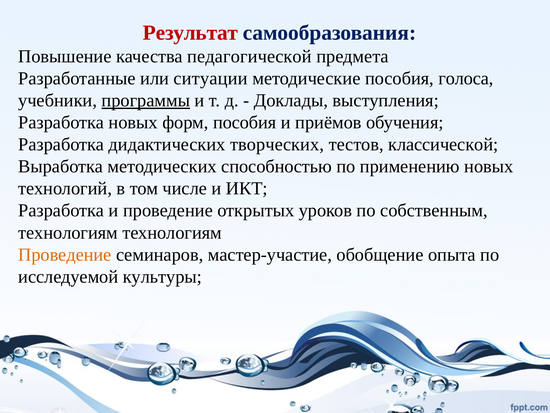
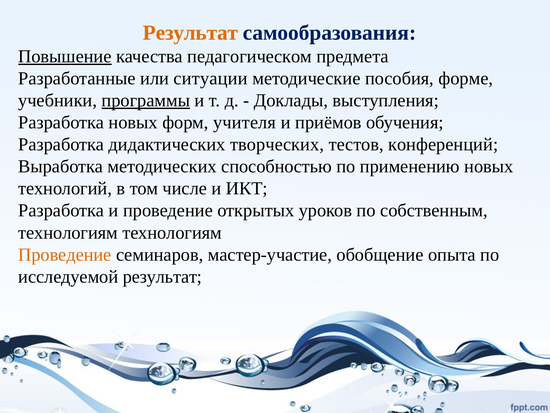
Результат at (190, 33) colour: red -> orange
Повышение underline: none -> present
педагогической: педагогической -> педагогическом
голоса: голоса -> форме
форм пособия: пособия -> учителя
классической: классической -> конференций
исследуемой культуры: культуры -> результат
